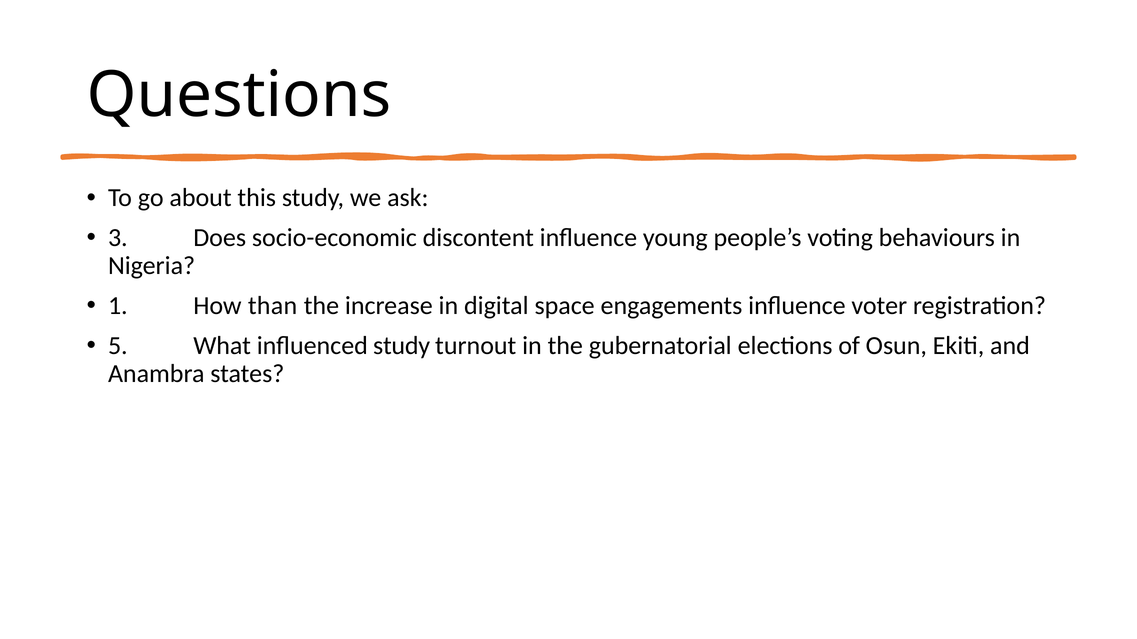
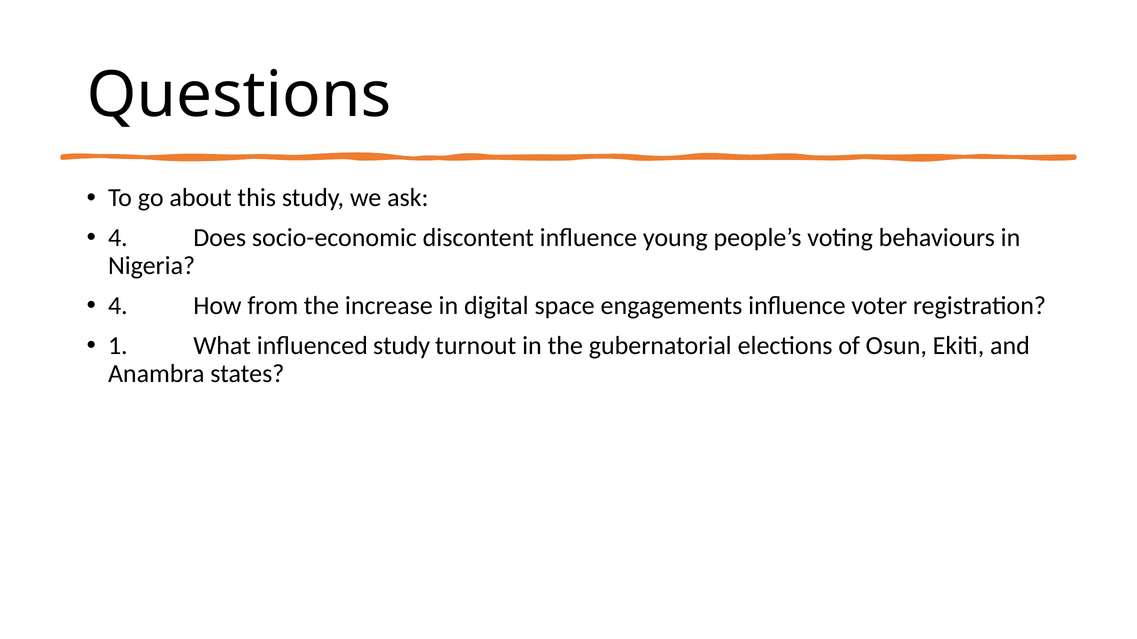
3 at (118, 238): 3 -> 4
1 at (118, 306): 1 -> 4
than: than -> from
5: 5 -> 1
